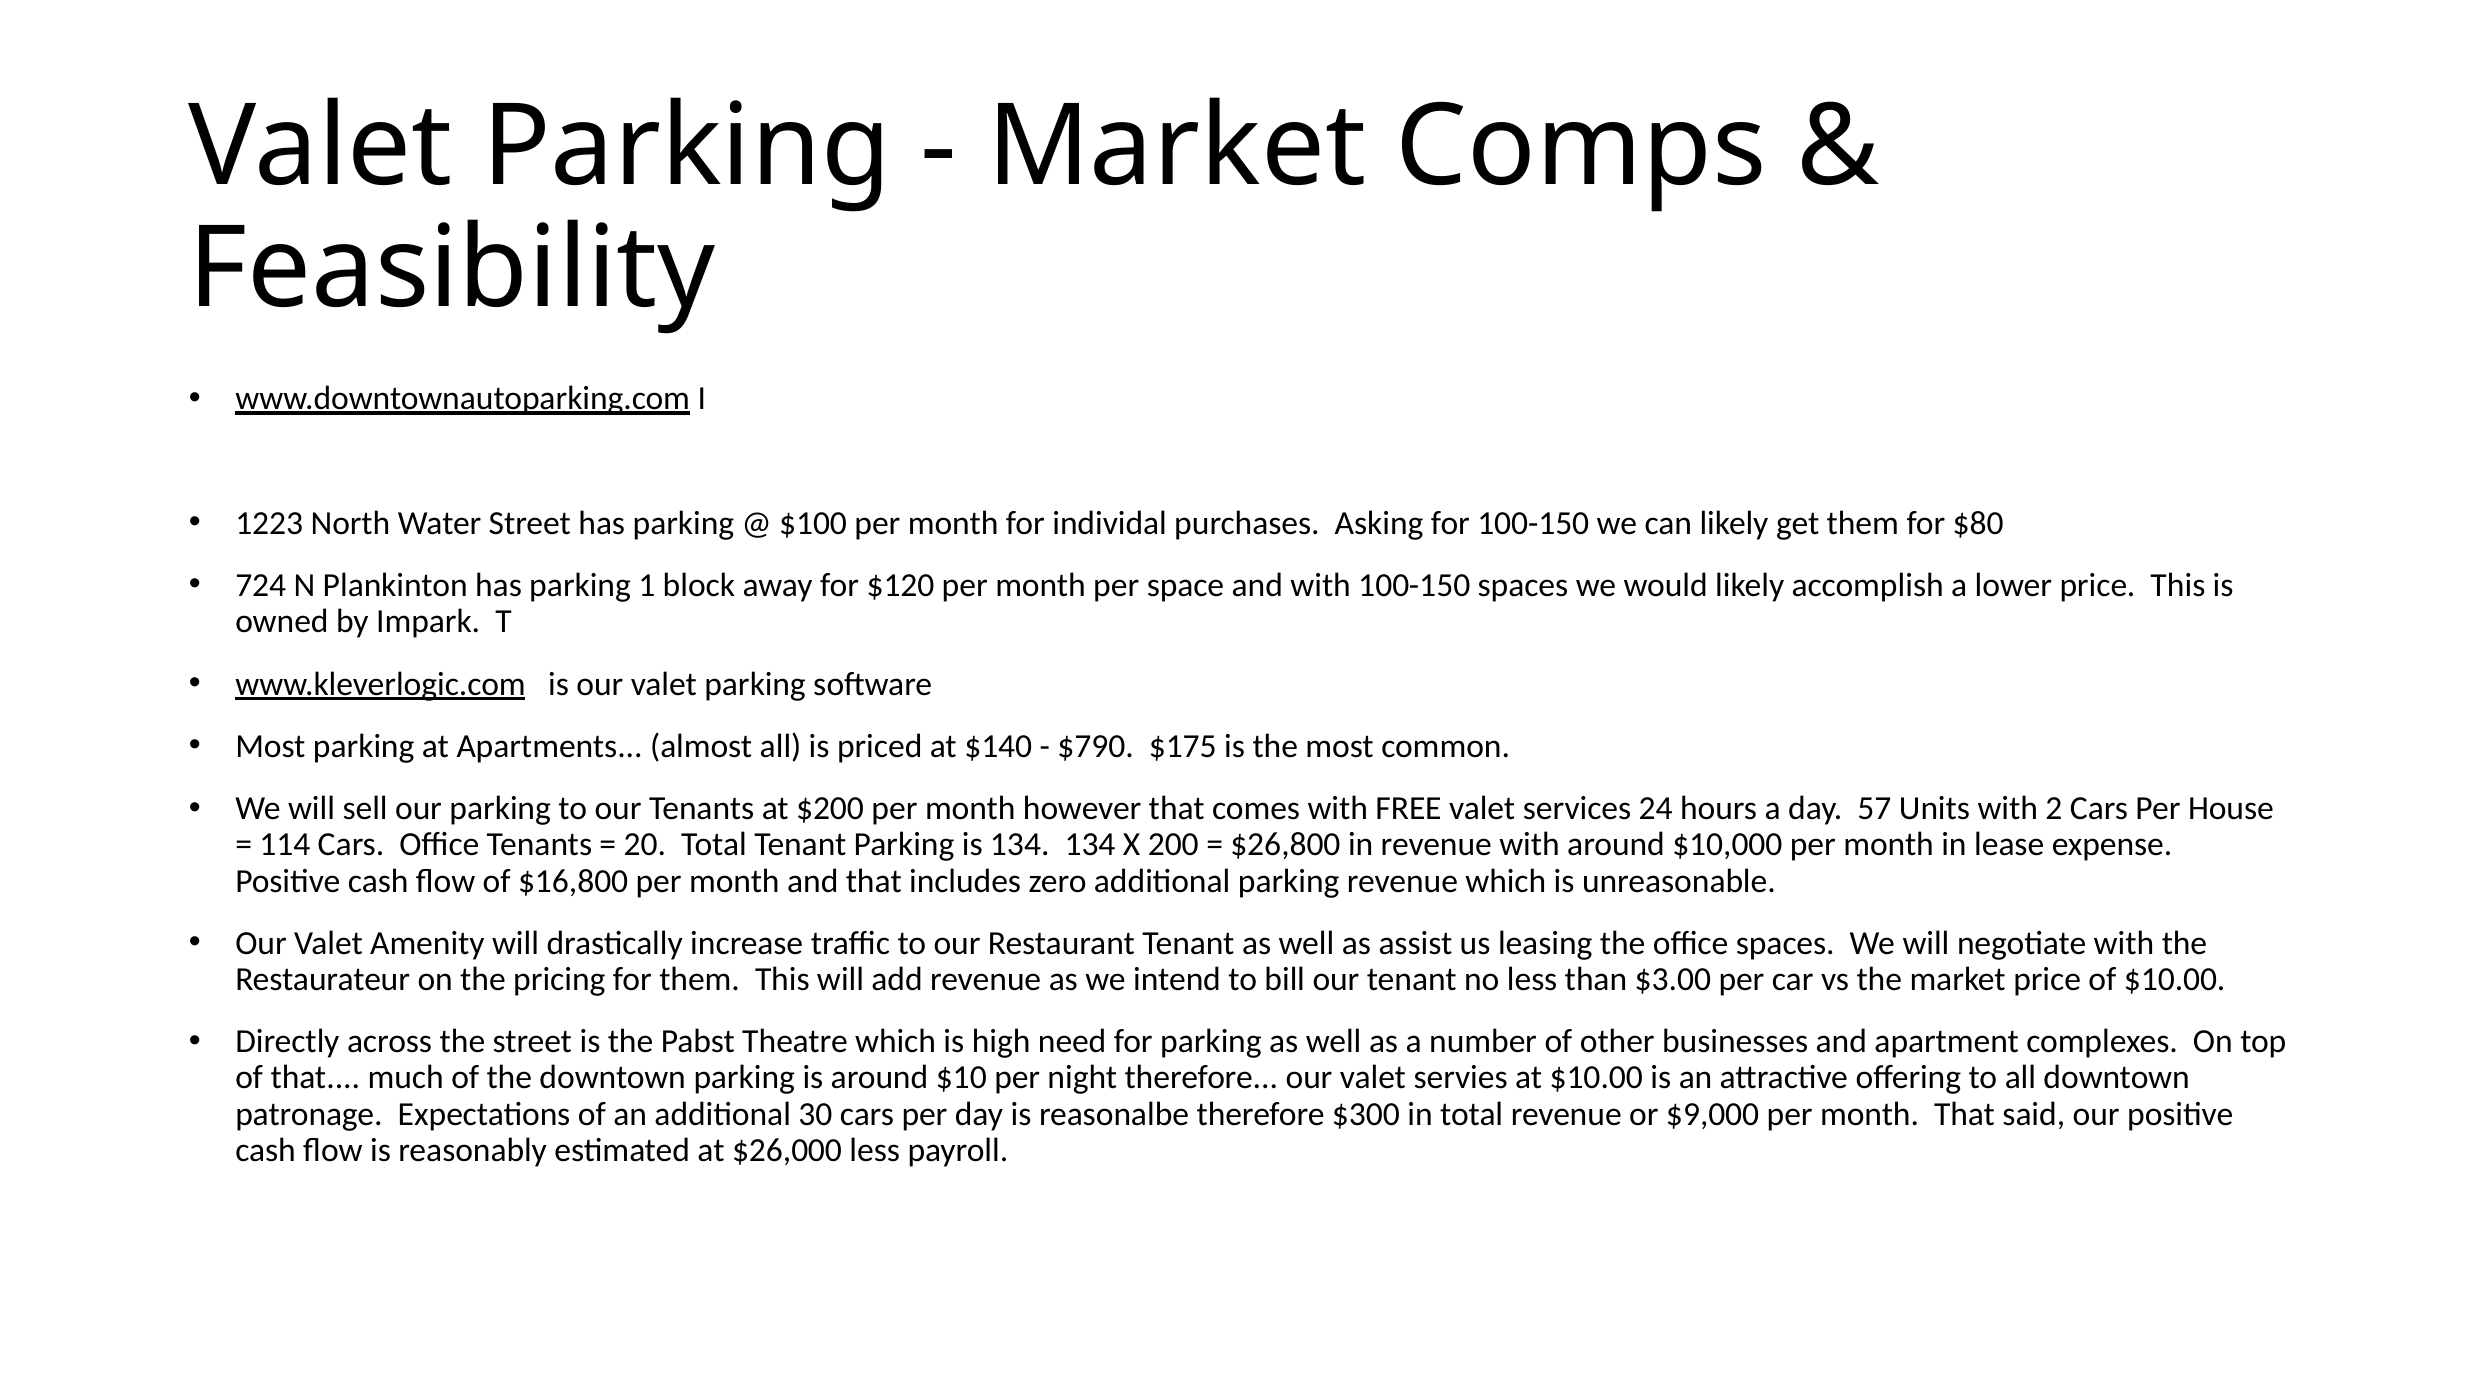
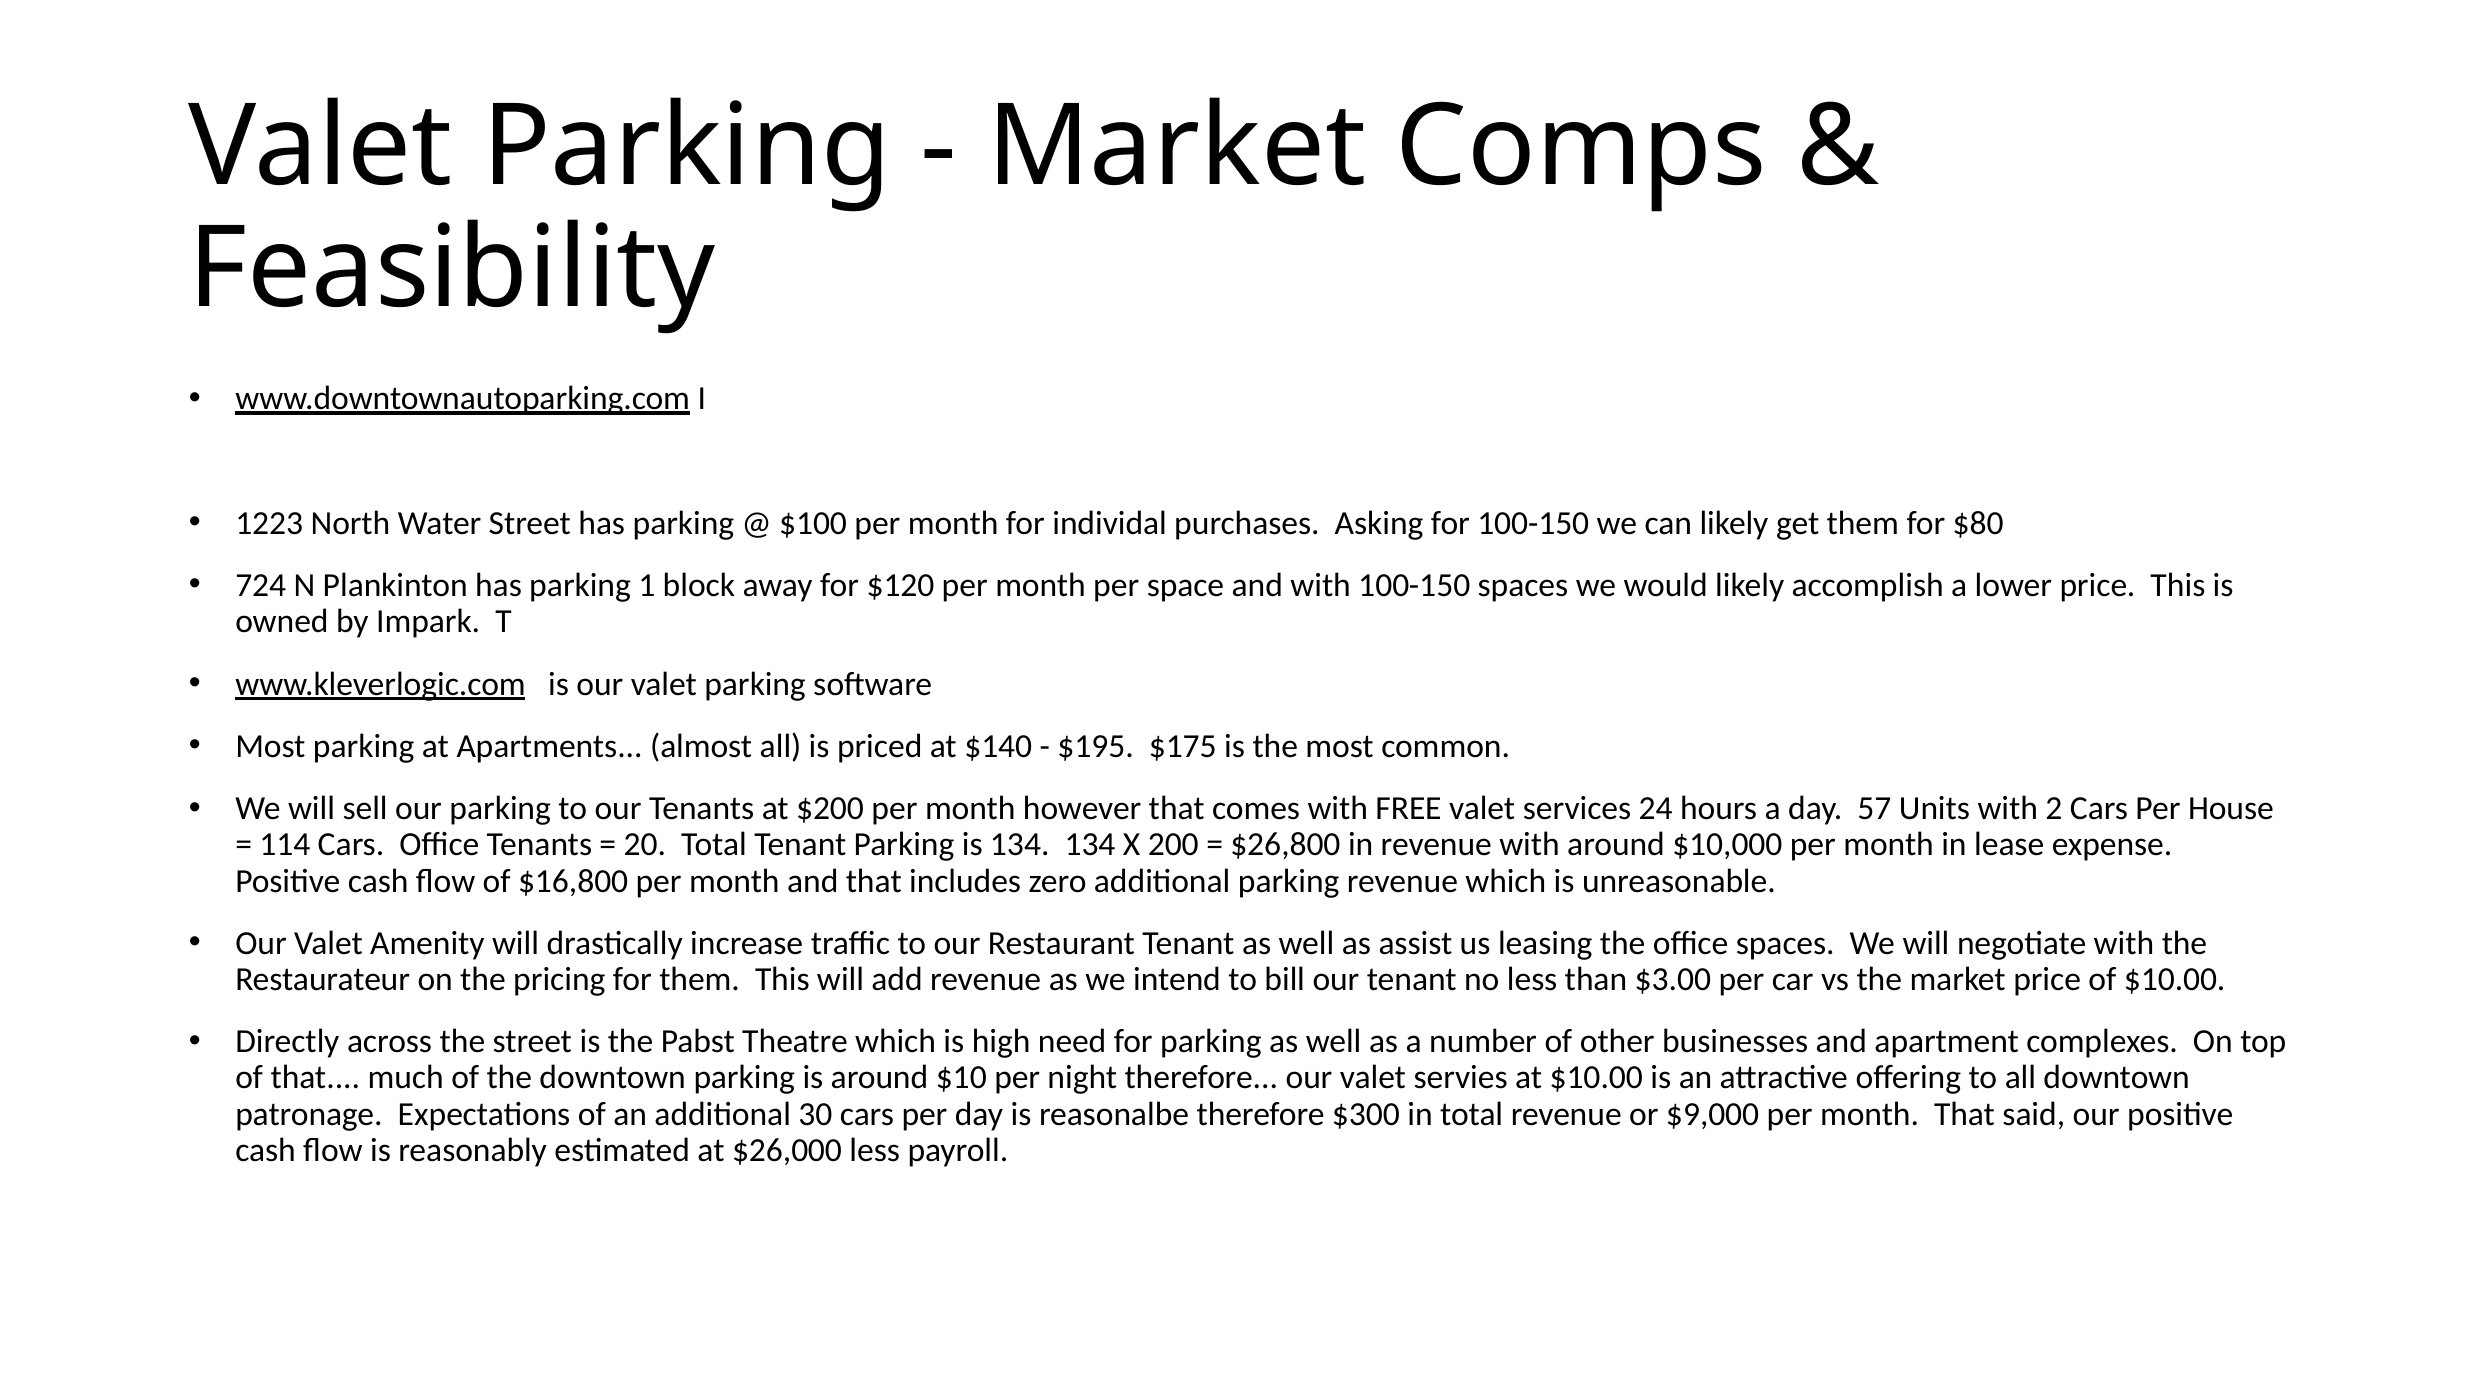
$790: $790 -> $195
